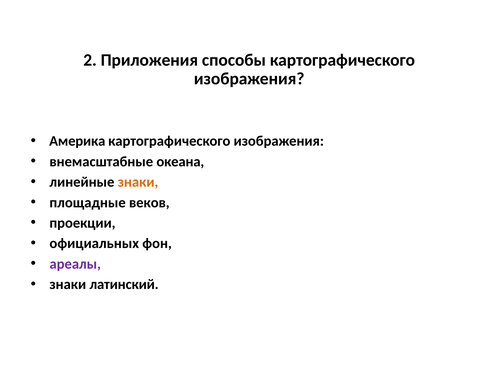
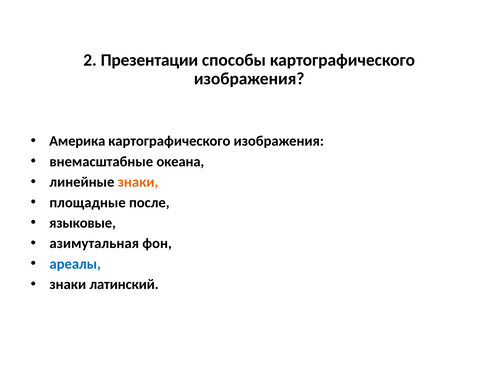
Приложения: Приложения -> Презентации
веков: веков -> после
проекции: проекции -> языковые
официальных: официальных -> азимутальная
ареалы colour: purple -> blue
